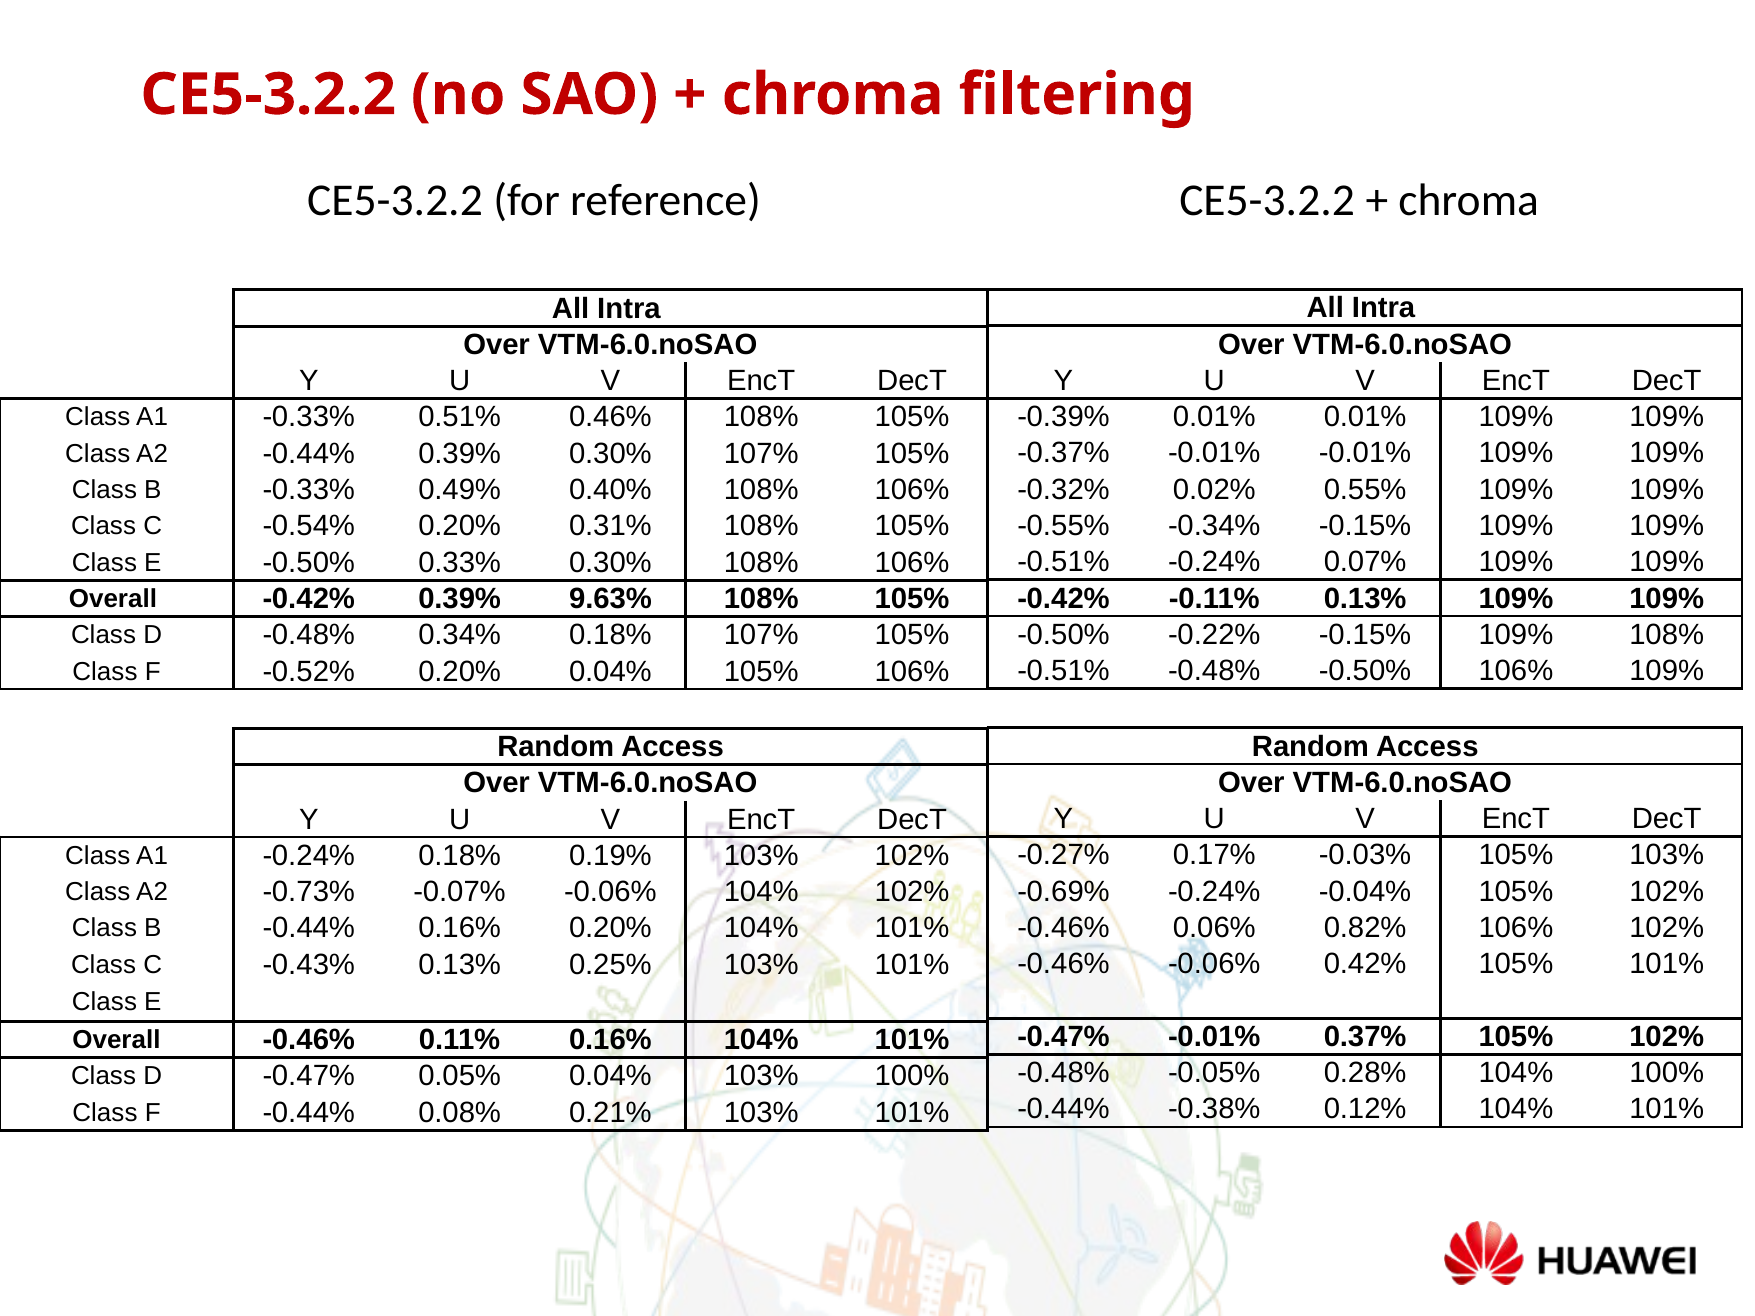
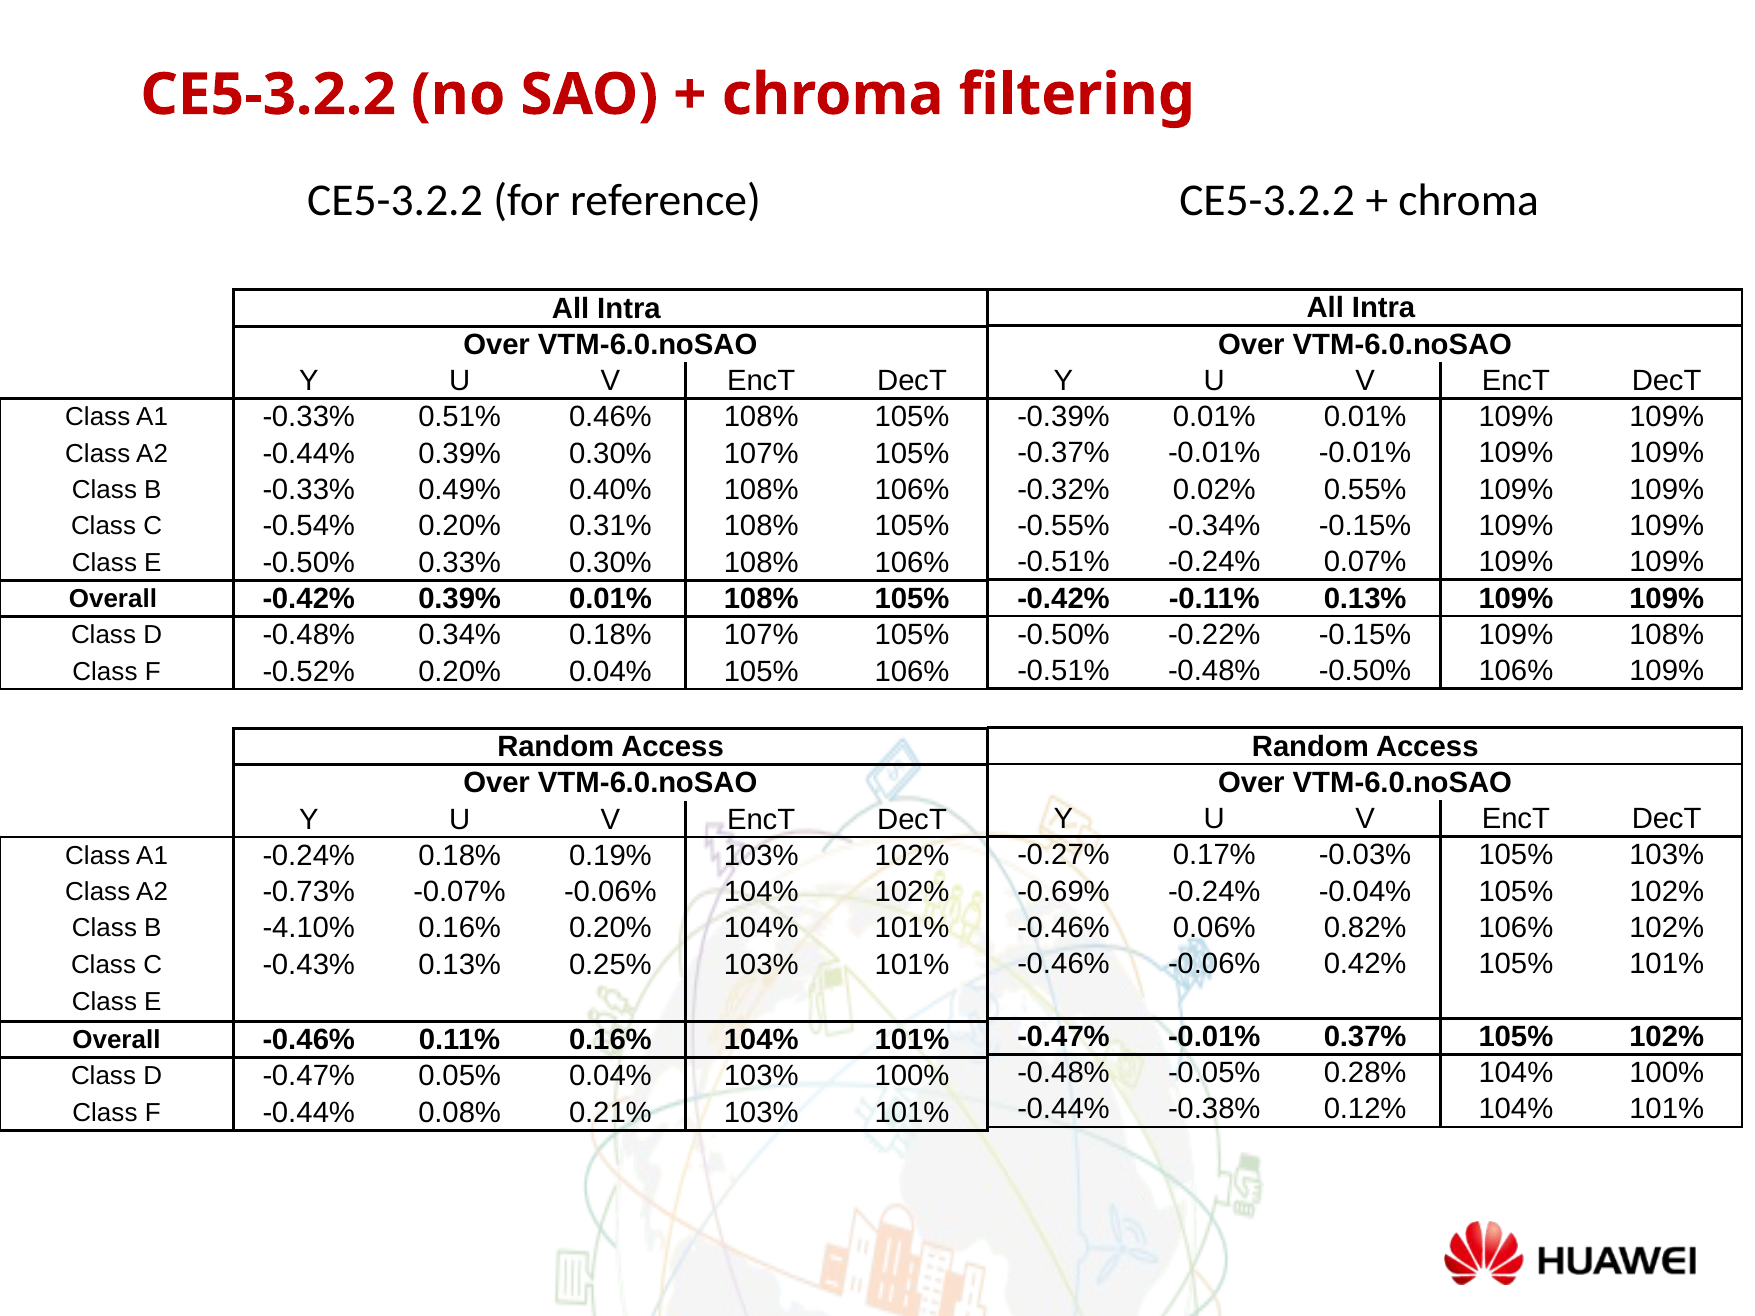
0.39% 9.63%: 9.63% -> 0.01%
B -0.44%: -0.44% -> -4.10%
